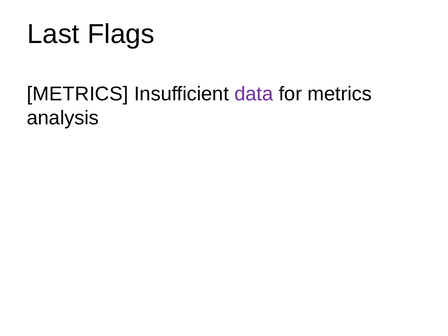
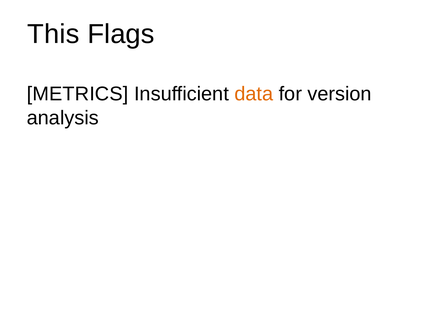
Last: Last -> This
data colour: purple -> orange
for metrics: metrics -> version
